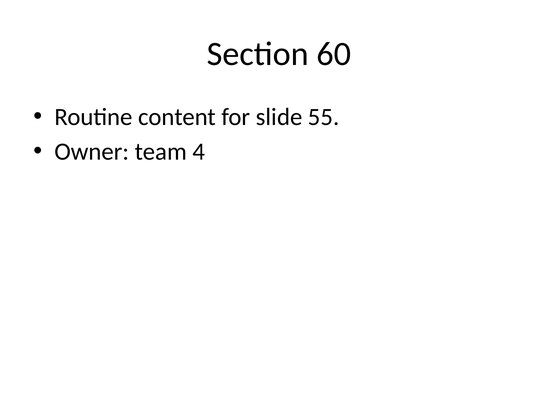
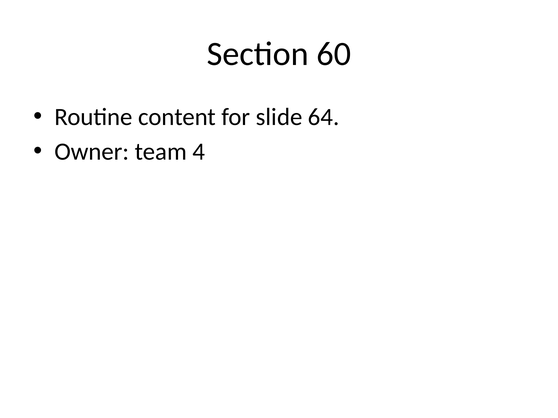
55: 55 -> 64
